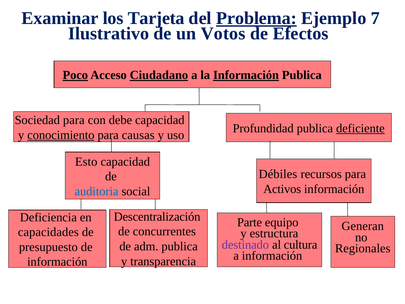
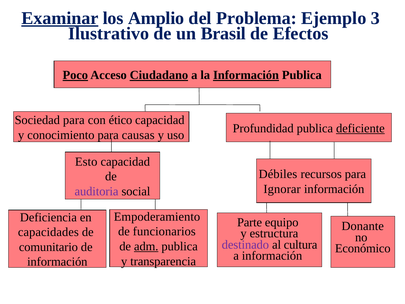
Examinar underline: none -> present
Tarjeta: Tarjeta -> Amplio
Problema underline: present -> none
7: 7 -> 3
Votos: Votos -> Brasil
debe: debe -> ético
conocimiento underline: present -> none
Activos: Activos -> Ignorar
auditoria colour: blue -> purple
Descentralización: Descentralización -> Empoderamiento
Generan: Generan -> Donante
concurrentes: concurrentes -> funcionarios
adm underline: none -> present
presupuesto: presupuesto -> comunitario
Regionales: Regionales -> Económico
